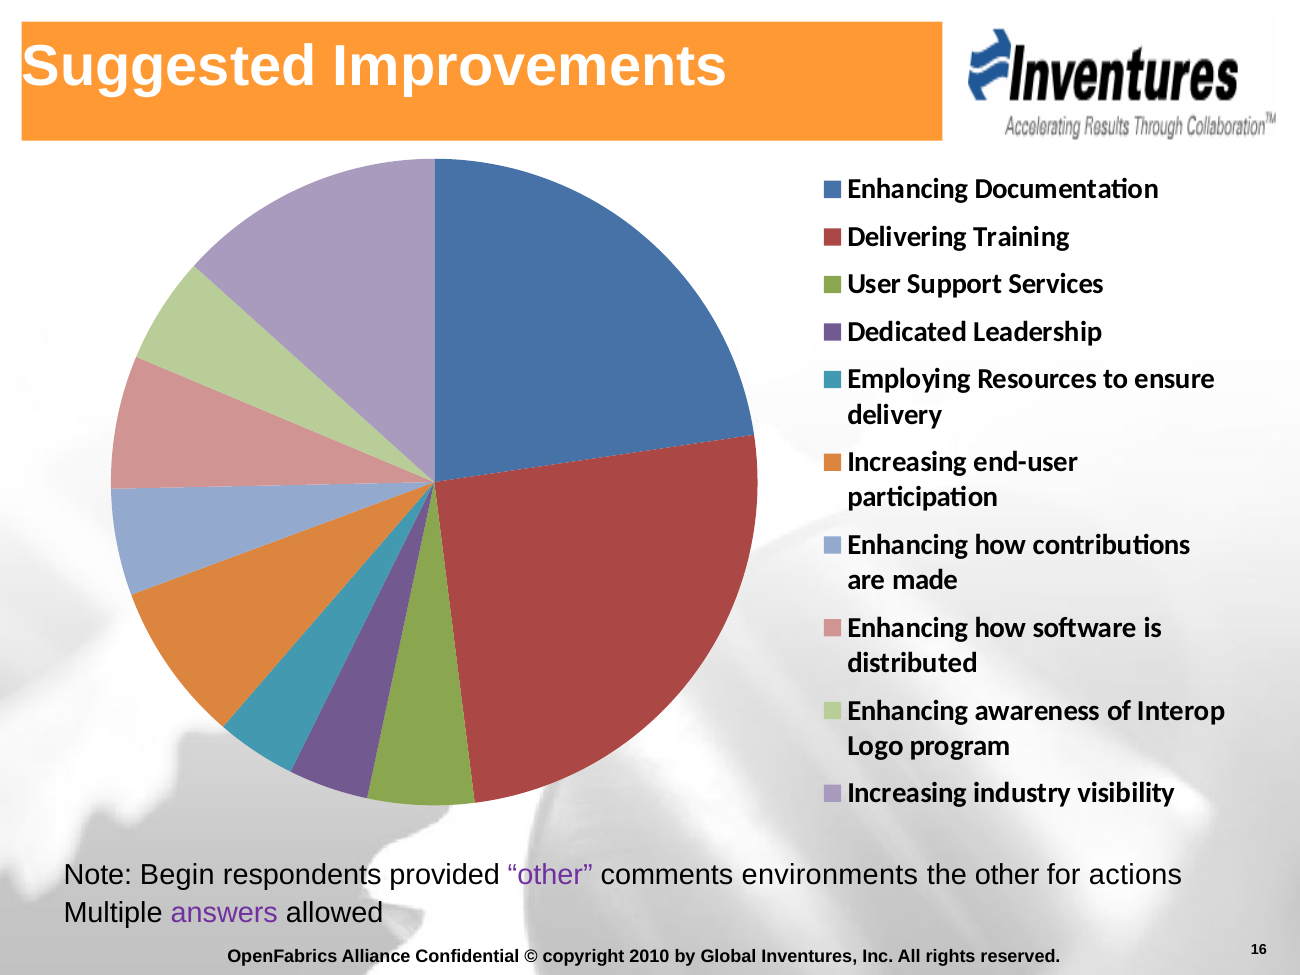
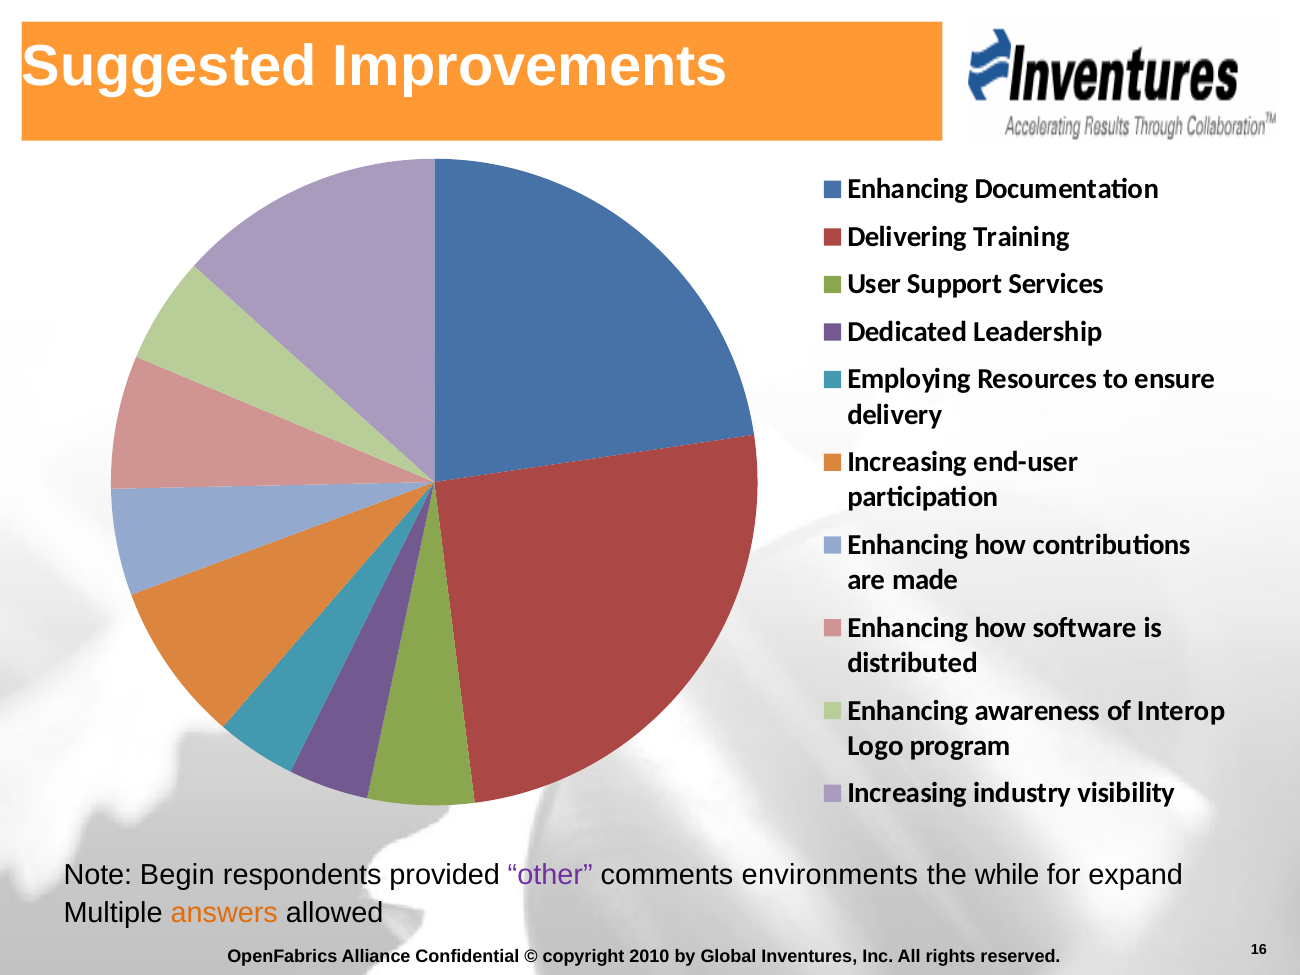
the other: other -> while
actions: actions -> expand
answers colour: purple -> orange
